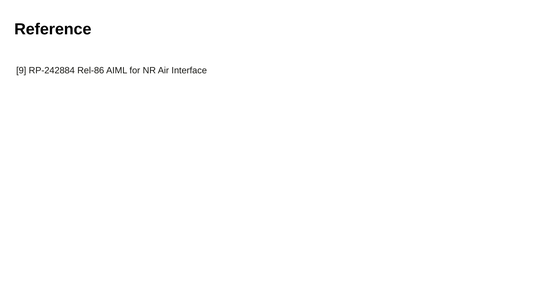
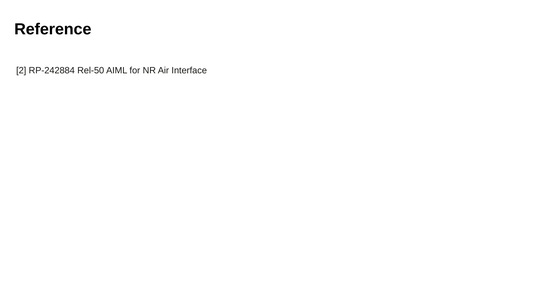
9: 9 -> 2
Rel-86: Rel-86 -> Rel-50
